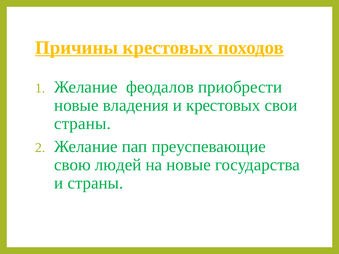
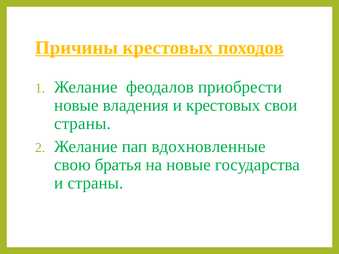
преуспевающие: преуспевающие -> вдохновленные
людей: людей -> братья
